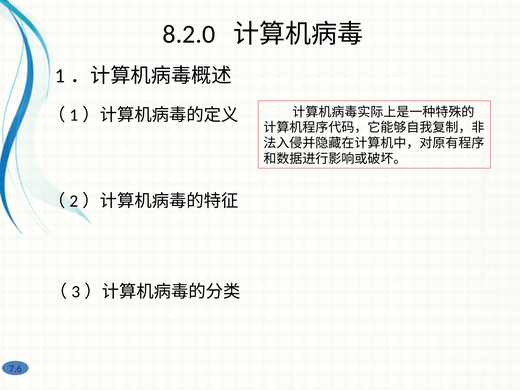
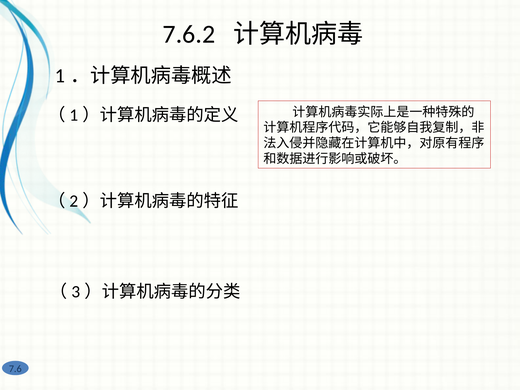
8.2.0: 8.2.0 -> 7.6.2
